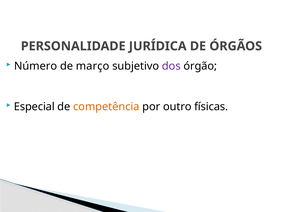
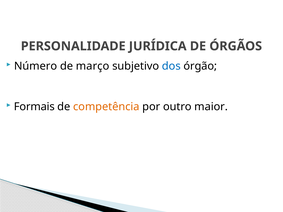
dos colour: purple -> blue
Especial: Especial -> Formais
físicas: físicas -> maior
